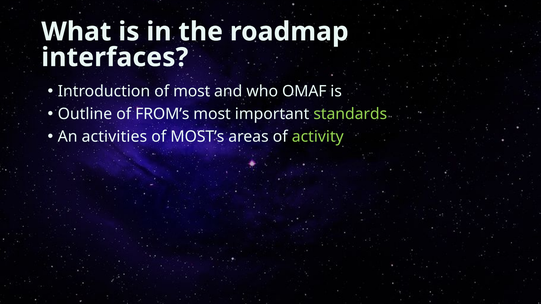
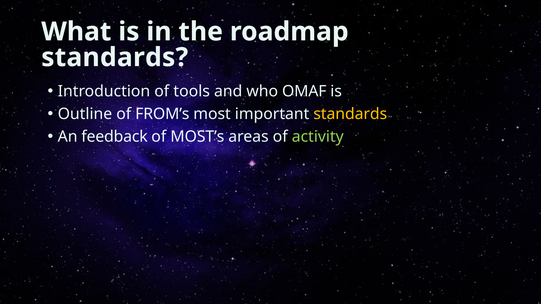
interfaces at (115, 57): interfaces -> standards
of most: most -> tools
standards at (350, 114) colour: light green -> yellow
activities: activities -> feedback
